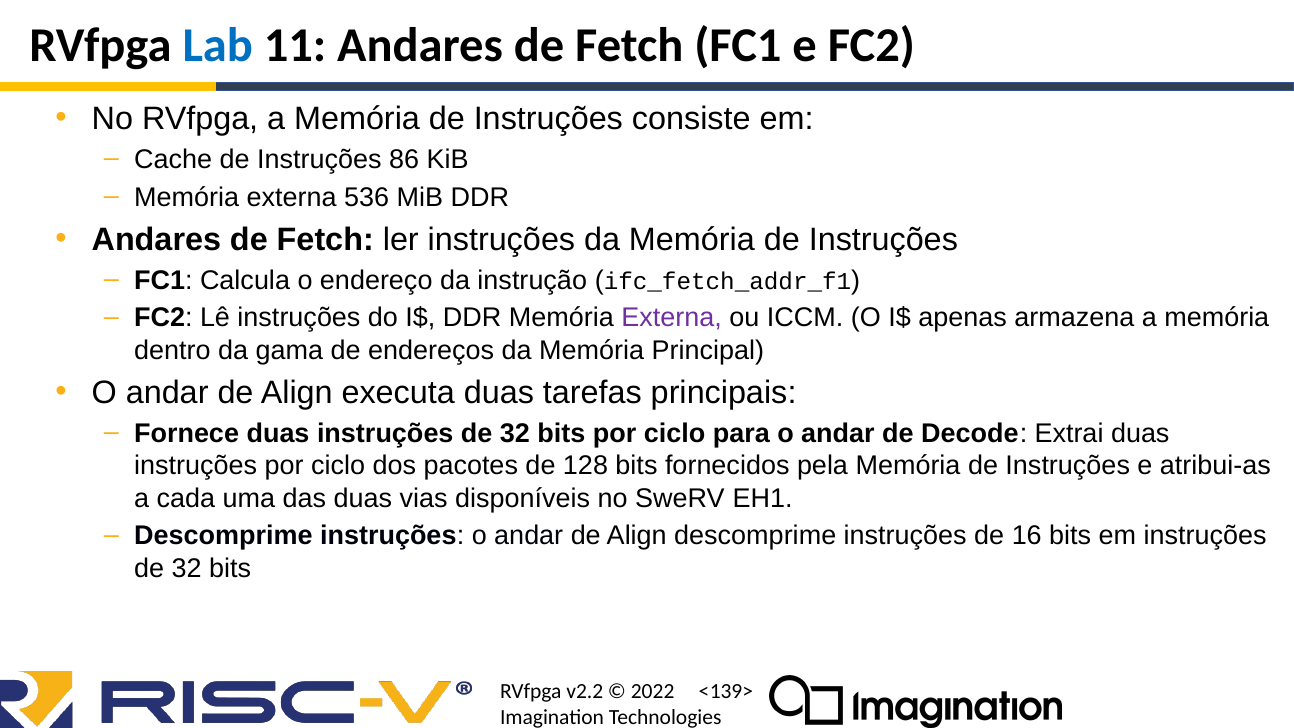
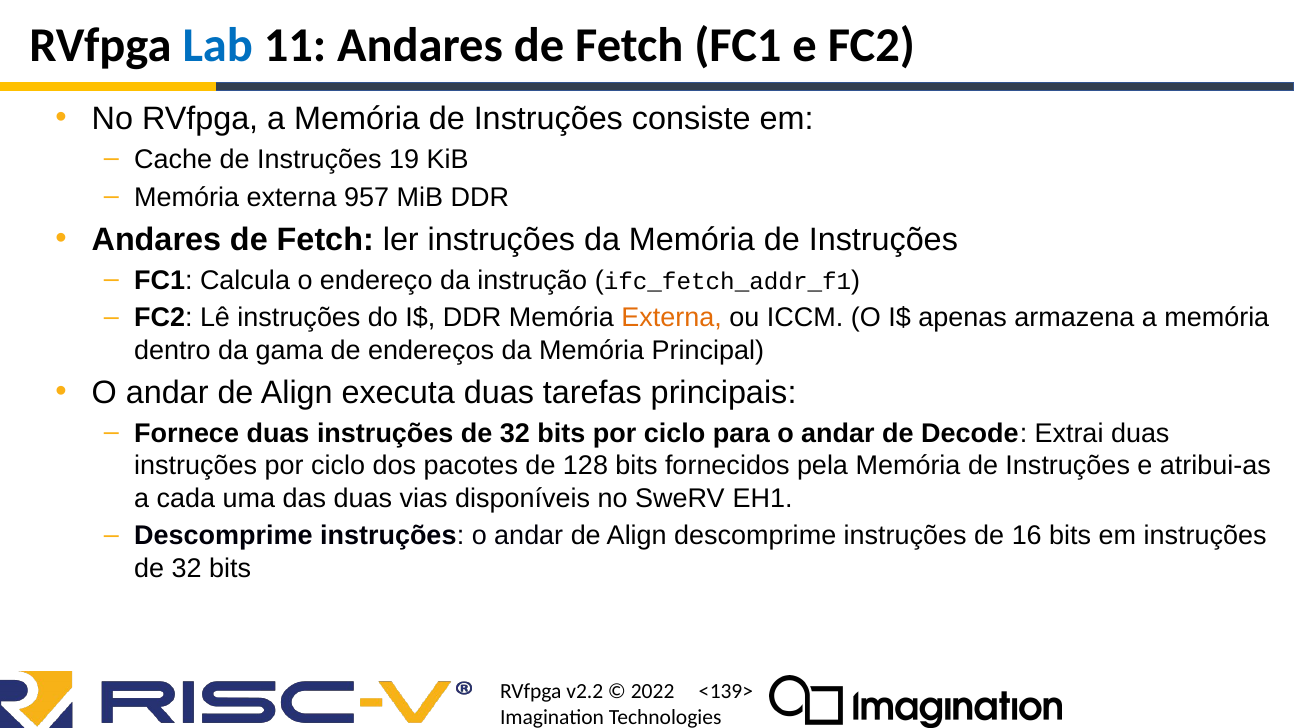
86: 86 -> 19
536: 536 -> 957
Externa at (672, 318) colour: purple -> orange
